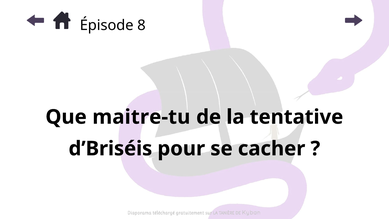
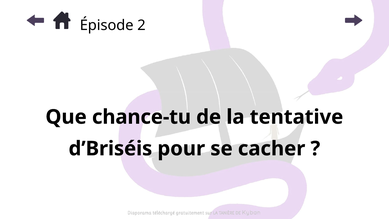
8: 8 -> 2
maitre-tu: maitre-tu -> chance-tu
